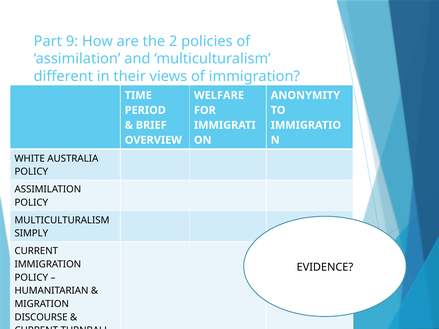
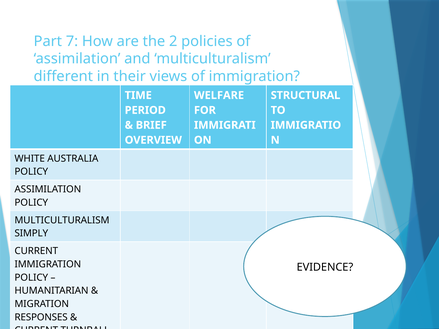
9: 9 -> 7
ANONYMITY: ANONYMITY -> STRUCTURAL
DISCOURSE: DISCOURSE -> RESPONSES
